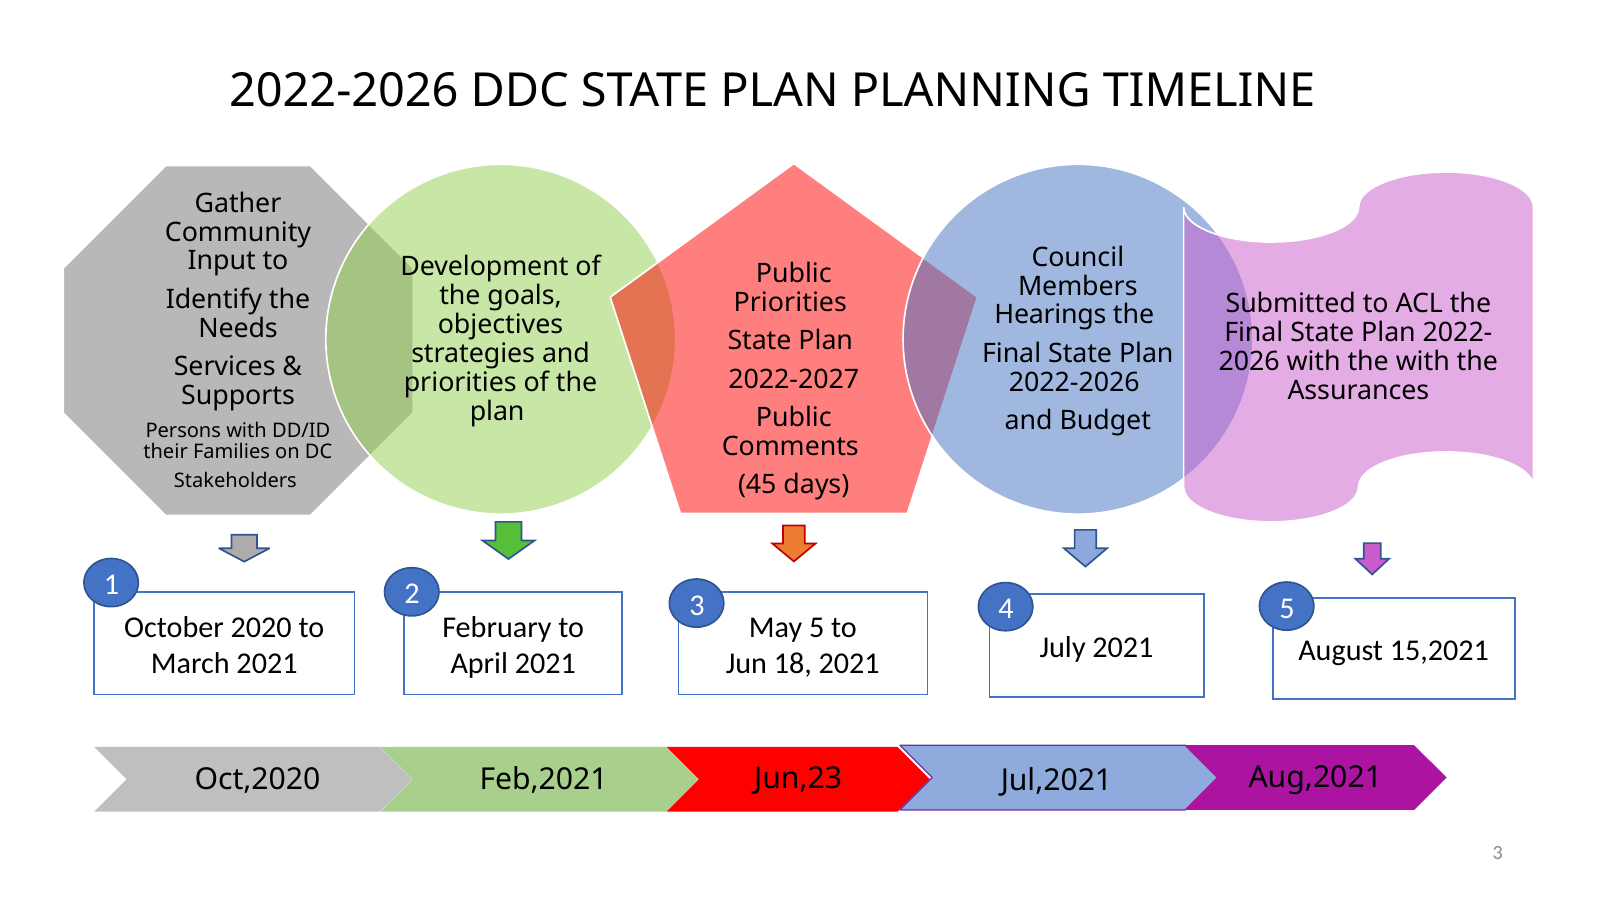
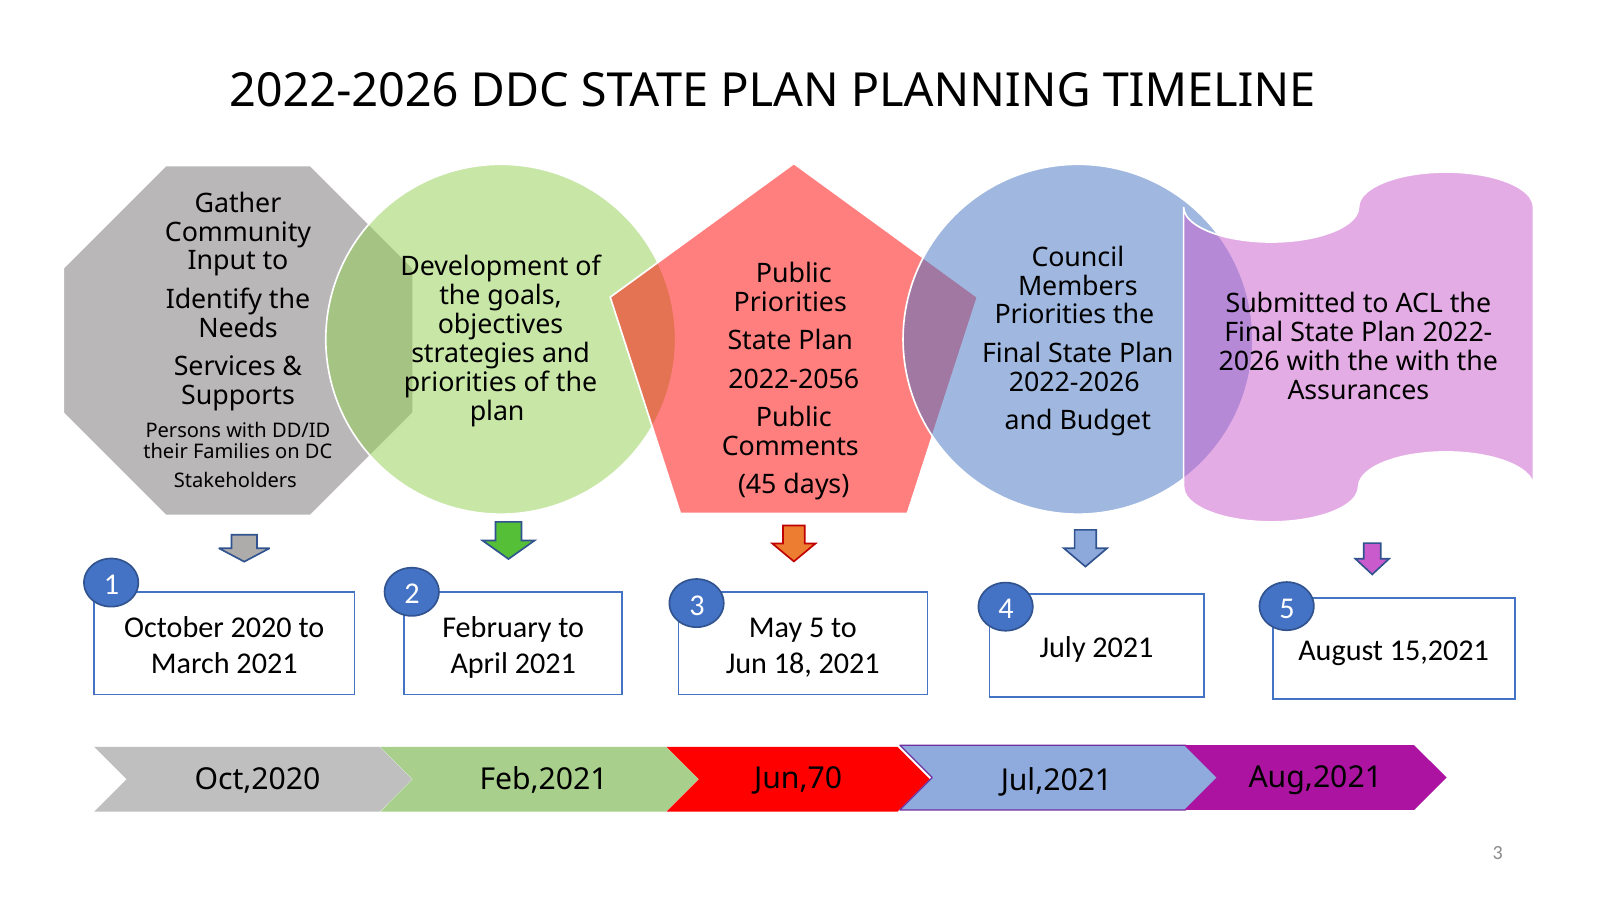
Hearings at (1050, 315): Hearings -> Priorities
2022-2027: 2022-2027 -> 2022-2056
Jun,23: Jun,23 -> Jun,70
